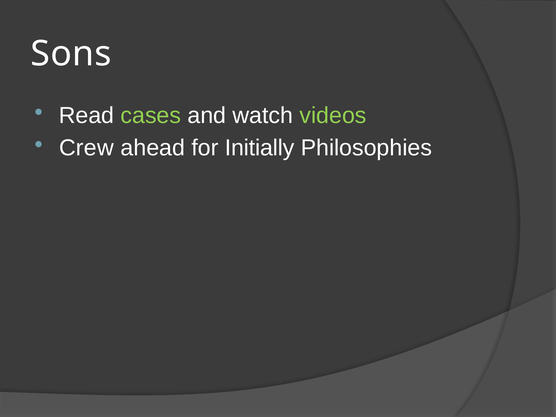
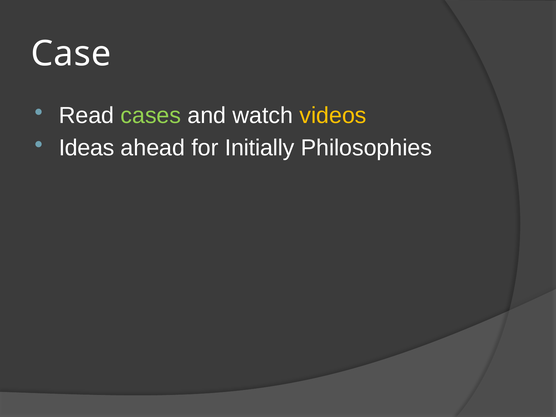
Sons: Sons -> Case
videos colour: light green -> yellow
Crew: Crew -> Ideas
